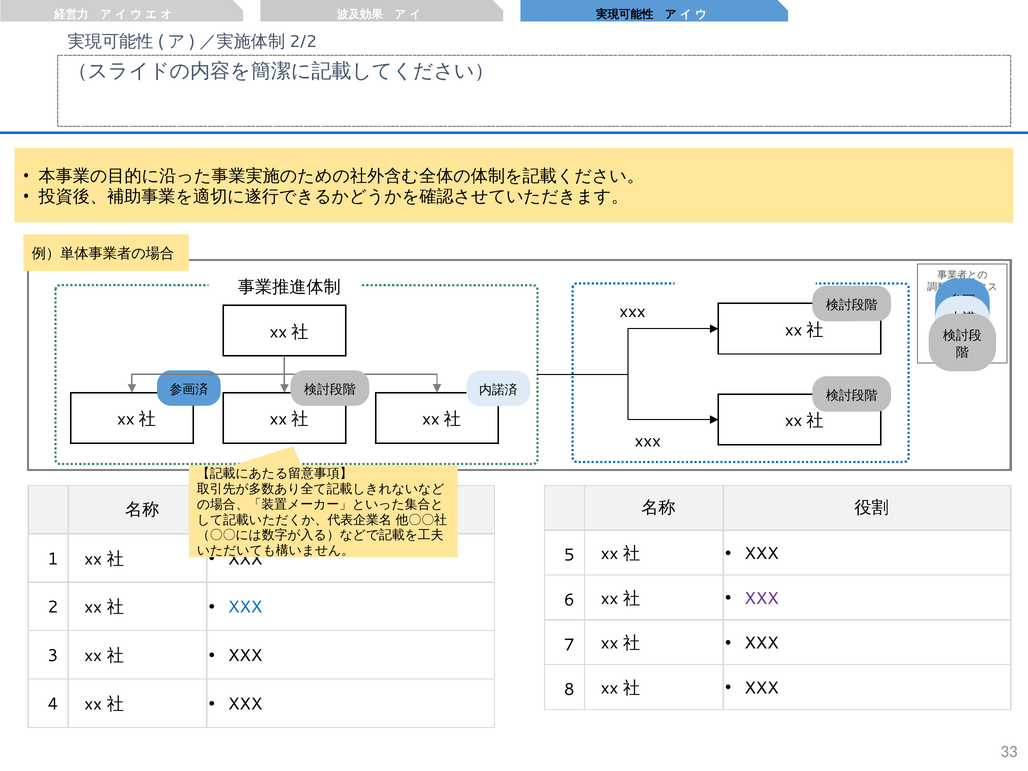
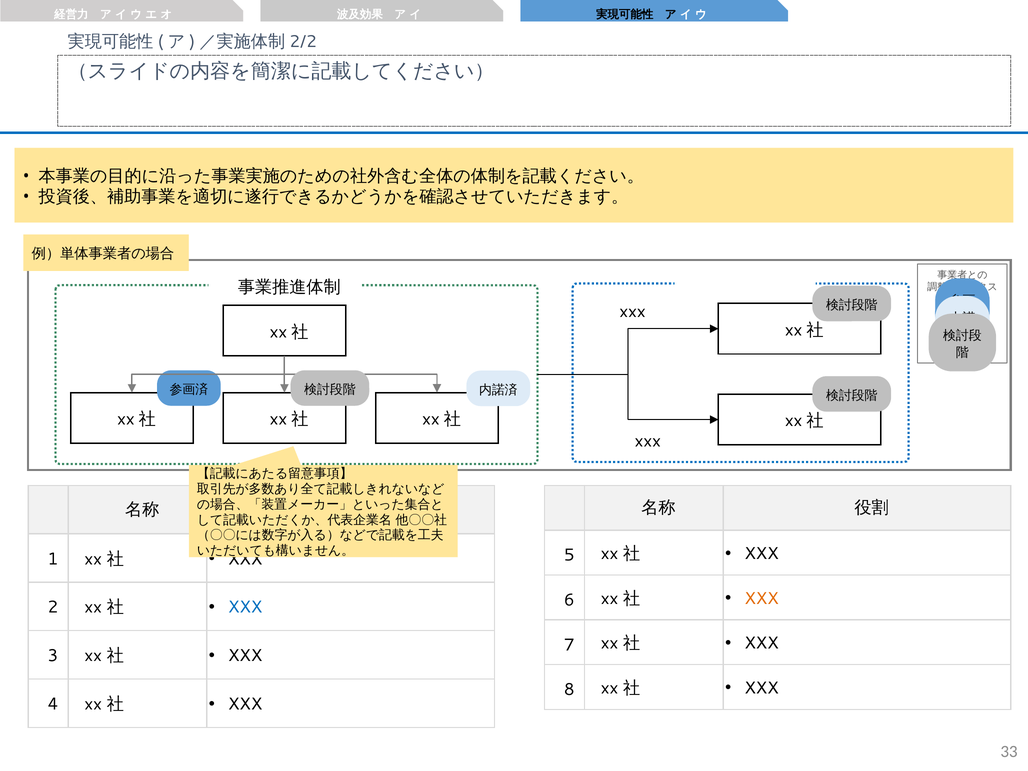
XXX at (762, 598) colour: purple -> orange
